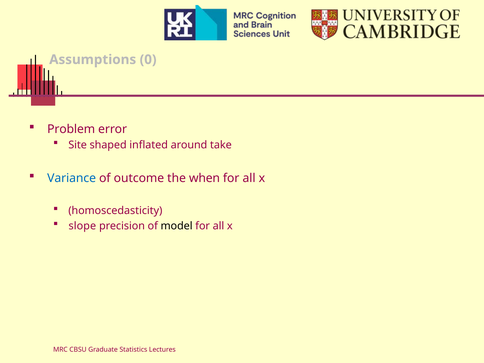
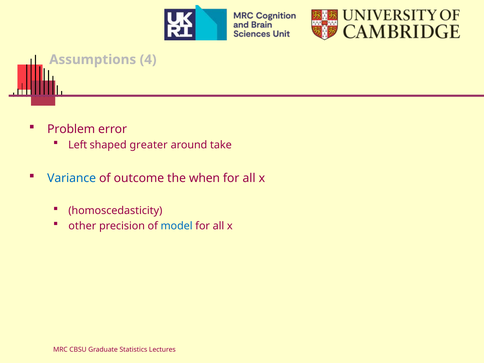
0: 0 -> 4
Site: Site -> Left
inflated: inflated -> greater
slope: slope -> other
model colour: black -> blue
